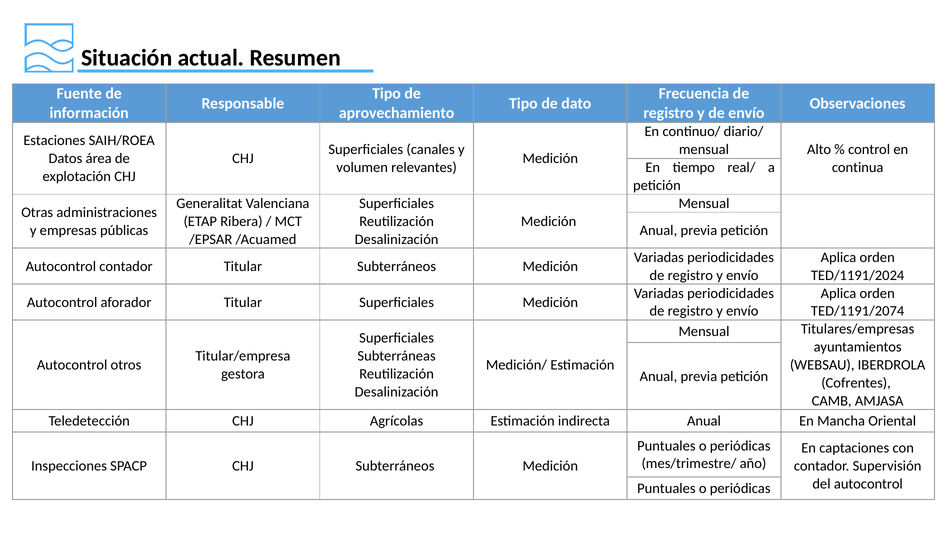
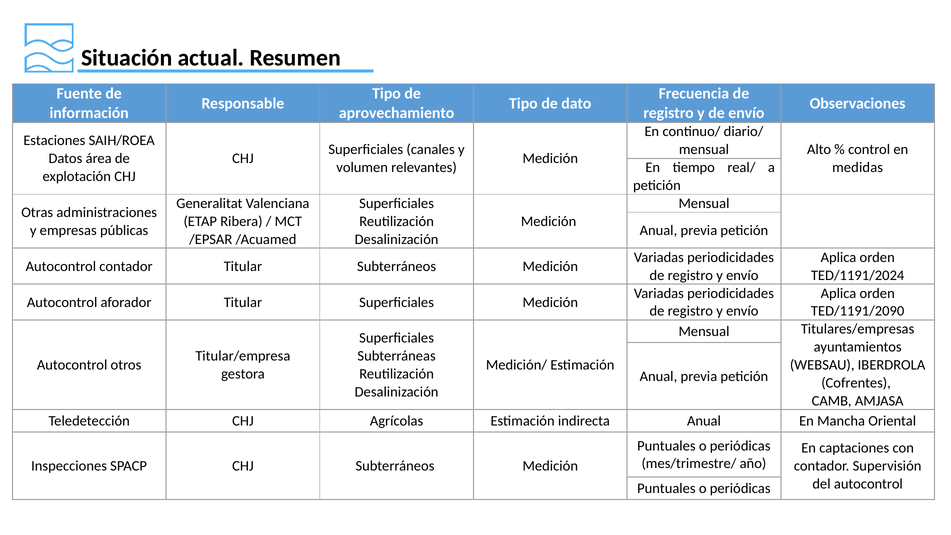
continua: continua -> medidas
TED/1191/2074: TED/1191/2074 -> TED/1191/2090
